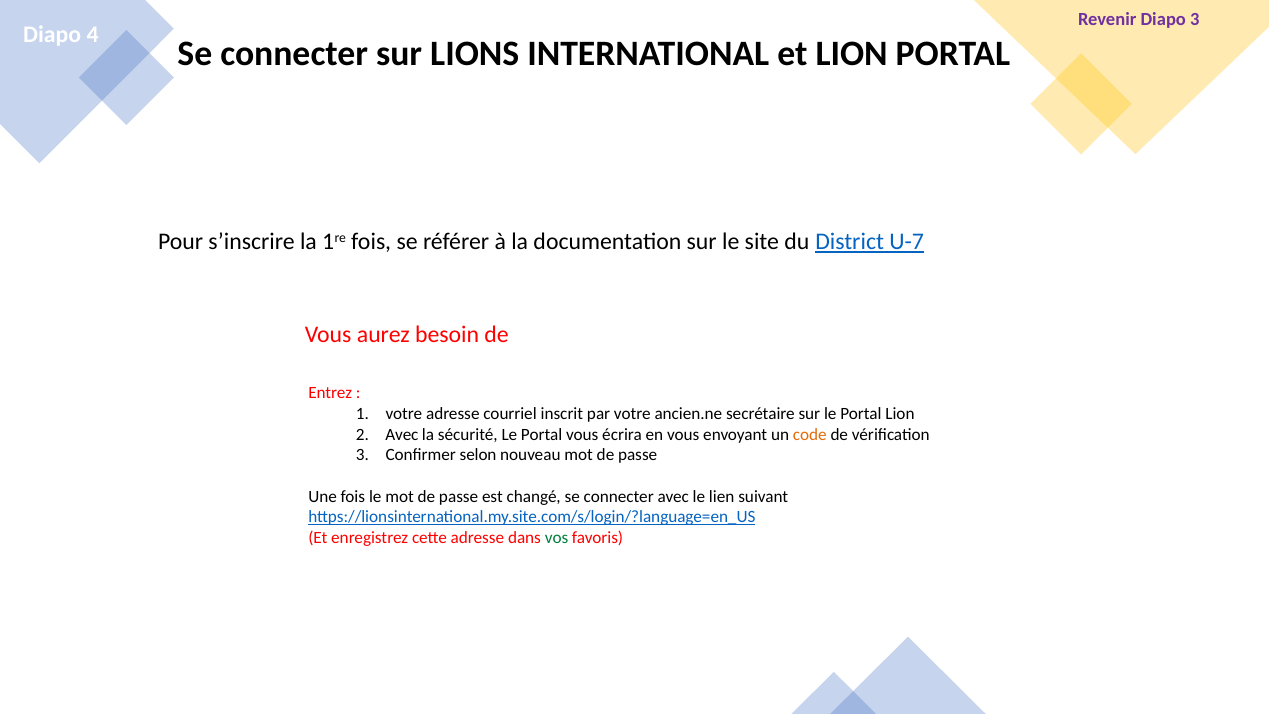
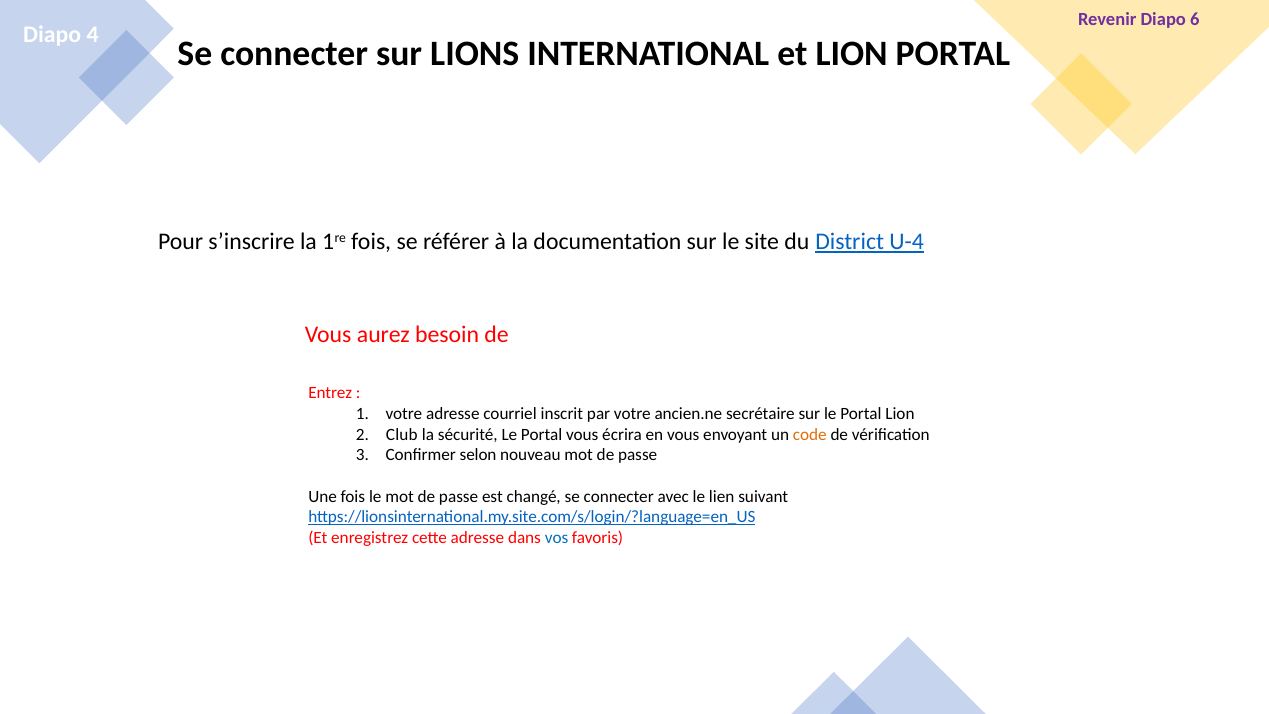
Diapo 3: 3 -> 6
U-7: U-7 -> U-4
2 Avec: Avec -> Club
vos colour: green -> blue
